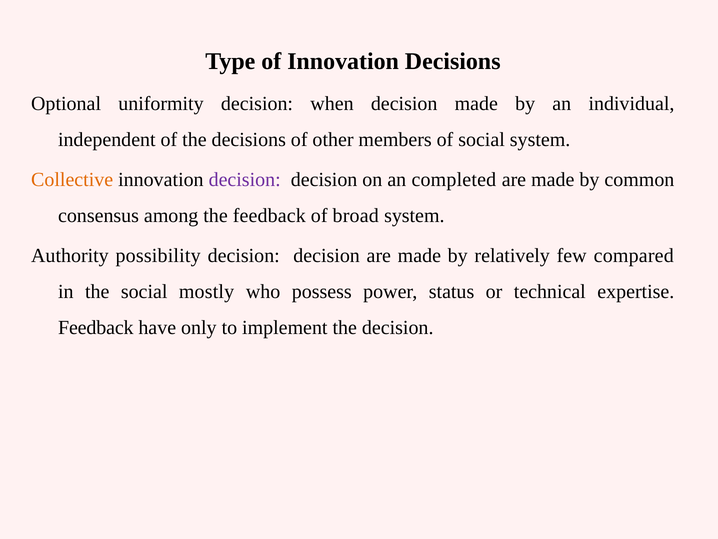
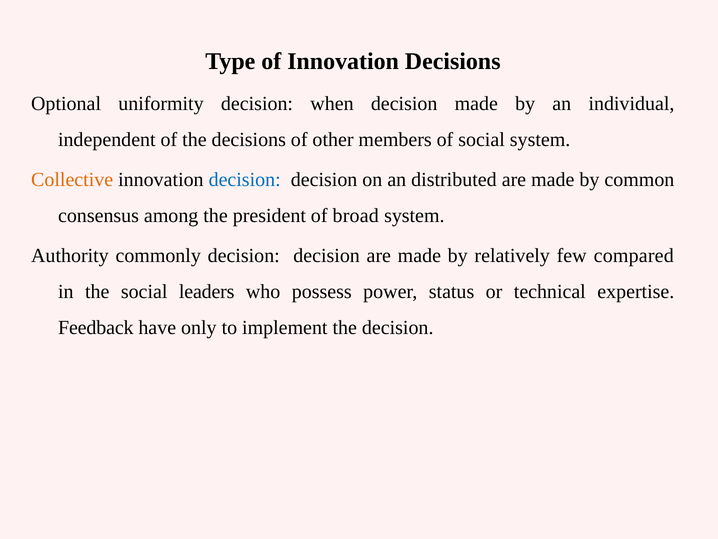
decision at (245, 179) colour: purple -> blue
completed: completed -> distributed
the feedback: feedback -> president
possibility: possibility -> commonly
mostly: mostly -> leaders
